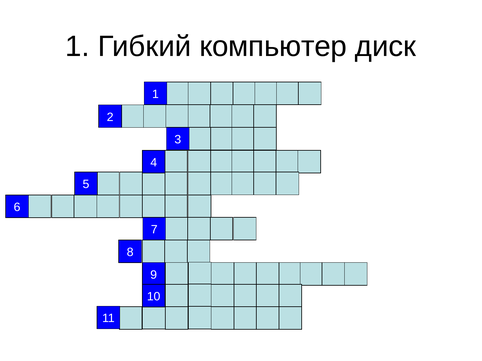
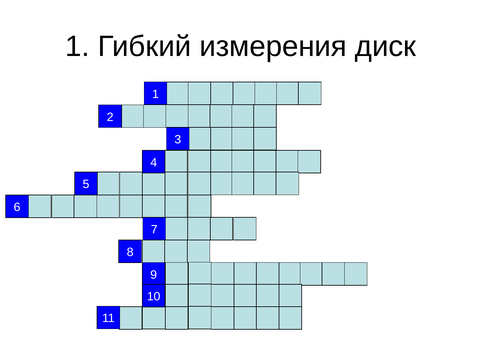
компьютер: компьютер -> измерения
